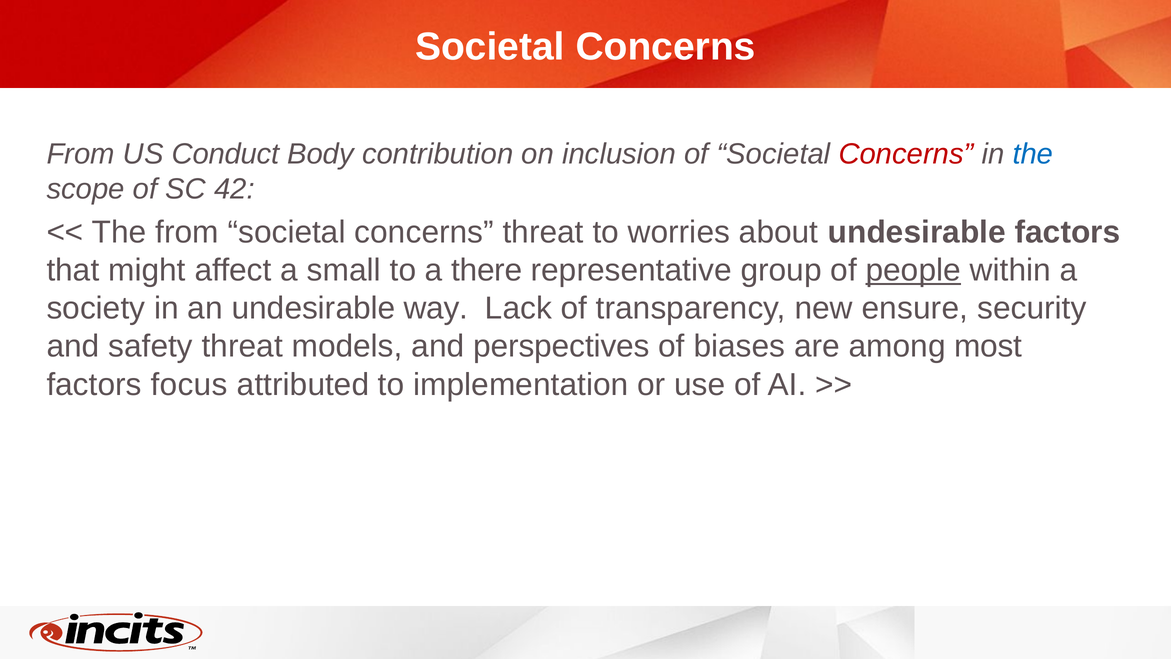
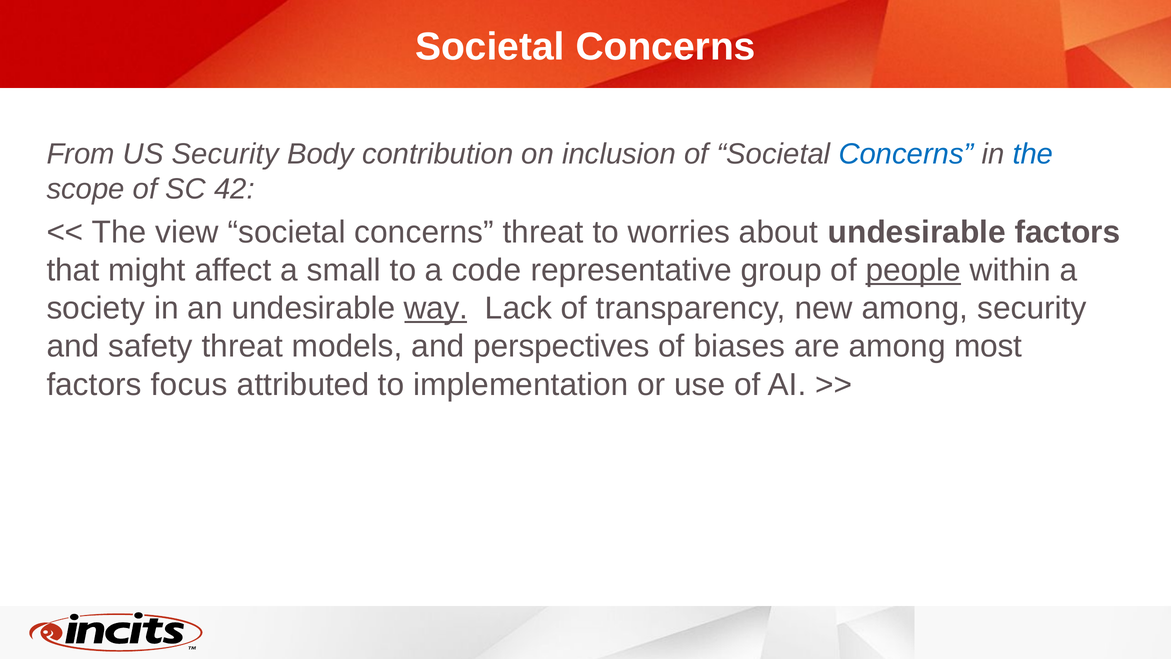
US Conduct: Conduct -> Security
Concerns at (906, 154) colour: red -> blue
The from: from -> view
there: there -> code
way underline: none -> present
new ensure: ensure -> among
